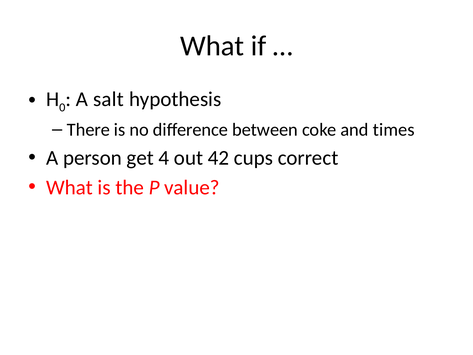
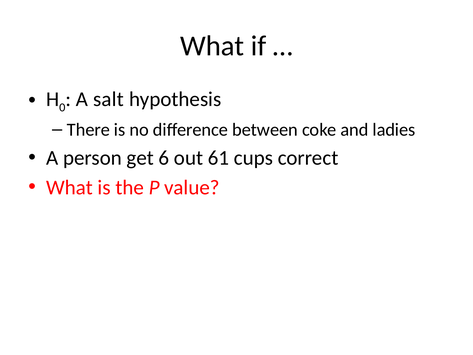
times: times -> ladies
4: 4 -> 6
42: 42 -> 61
